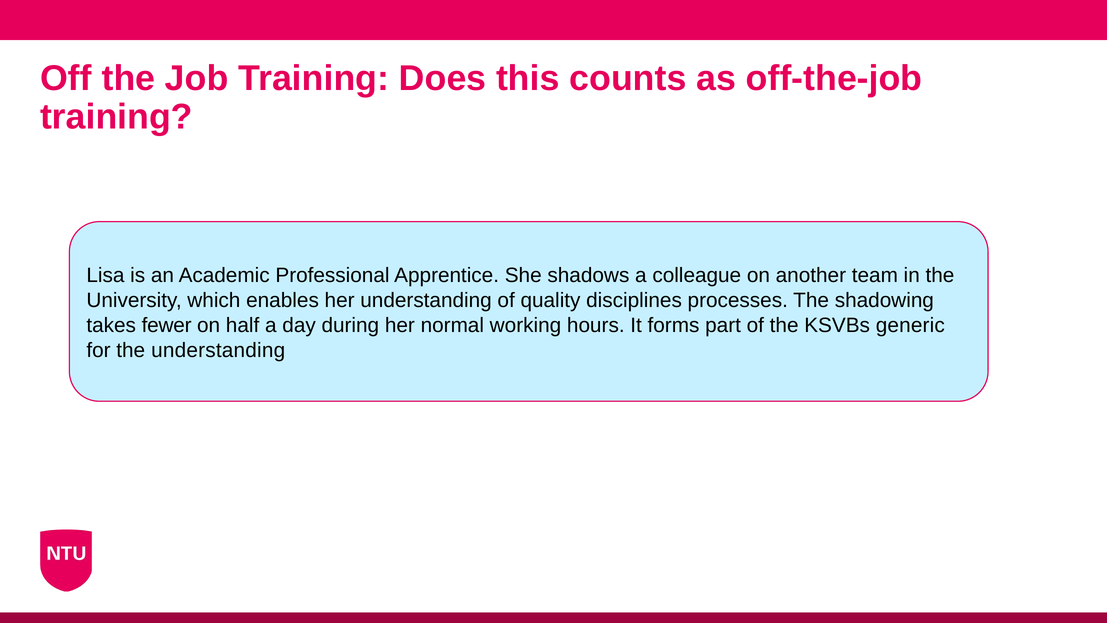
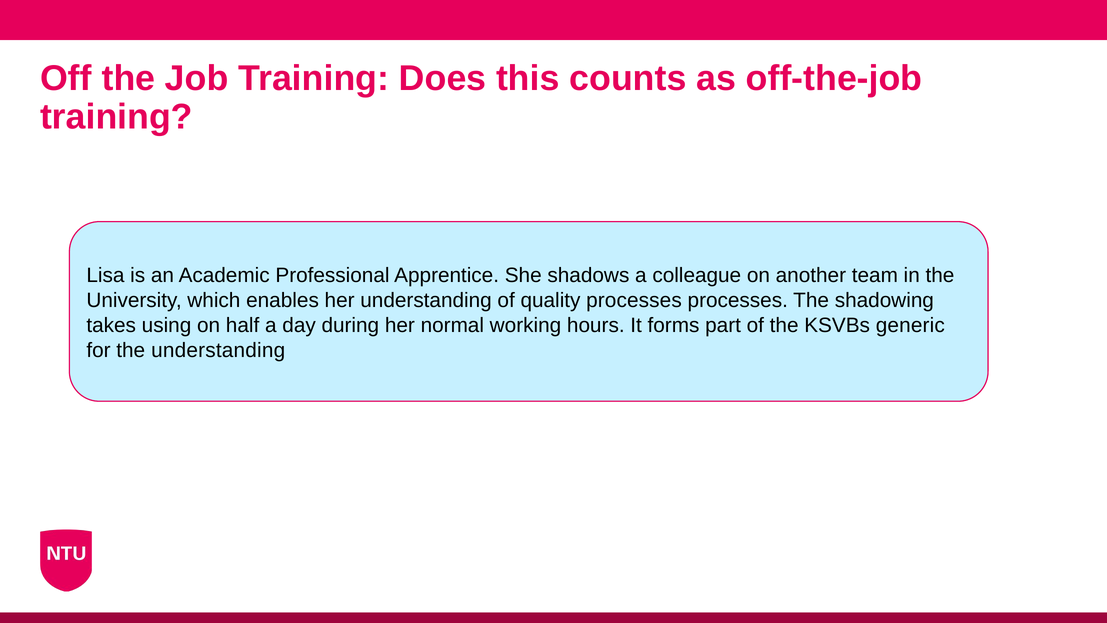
quality disciplines: disciplines -> processes
fewer: fewer -> using
